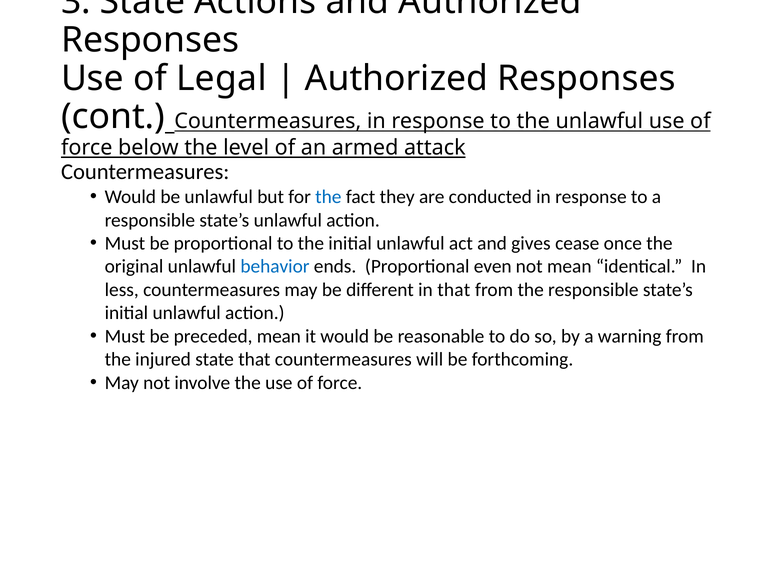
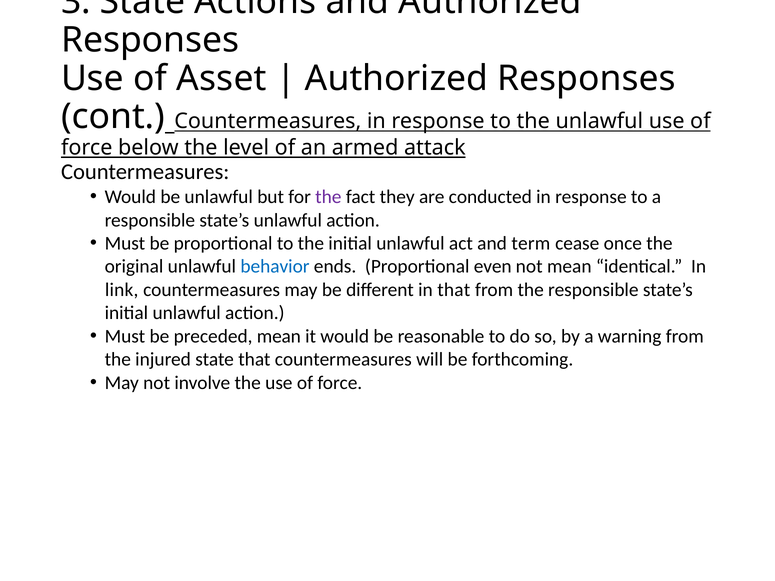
Legal: Legal -> Asset
the at (328, 197) colour: blue -> purple
gives: gives -> term
less: less -> link
